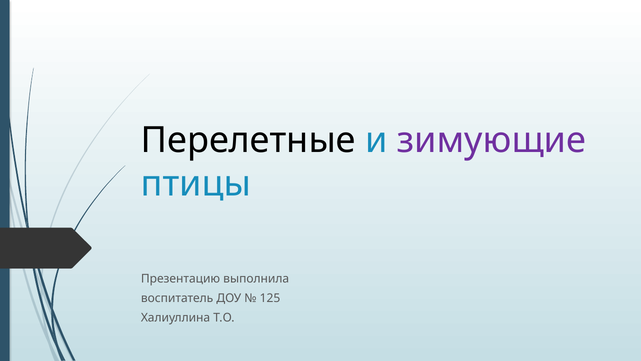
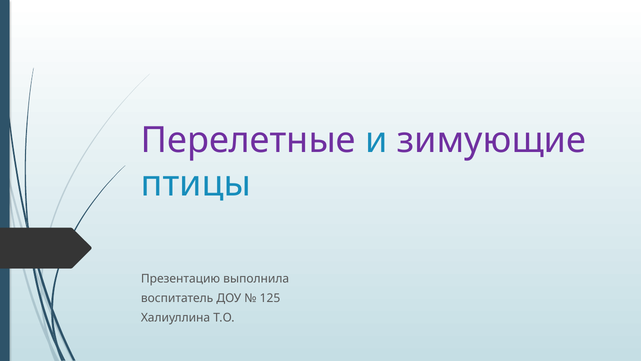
Перелетные colour: black -> purple
